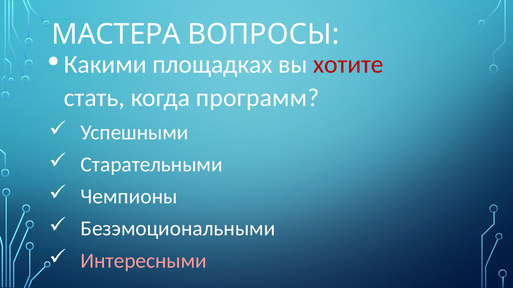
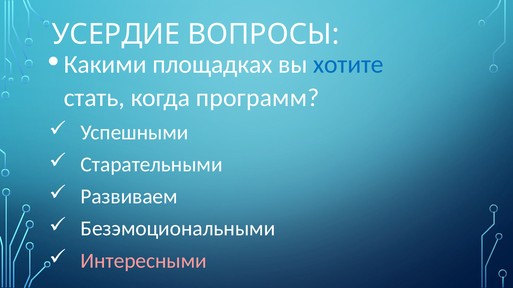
МАСТЕРА: МАСТЕРА -> УСЕРДИЕ
хотите colour: red -> blue
Чемпионы: Чемпионы -> Развиваем
